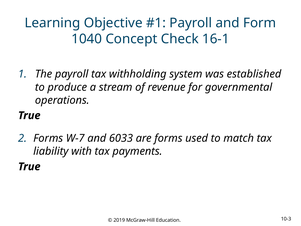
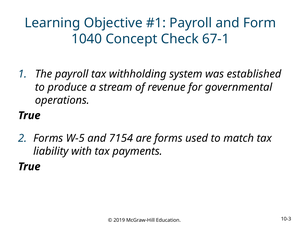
16-1: 16-1 -> 67-1
W-7: W-7 -> W-5
6033: 6033 -> 7154
